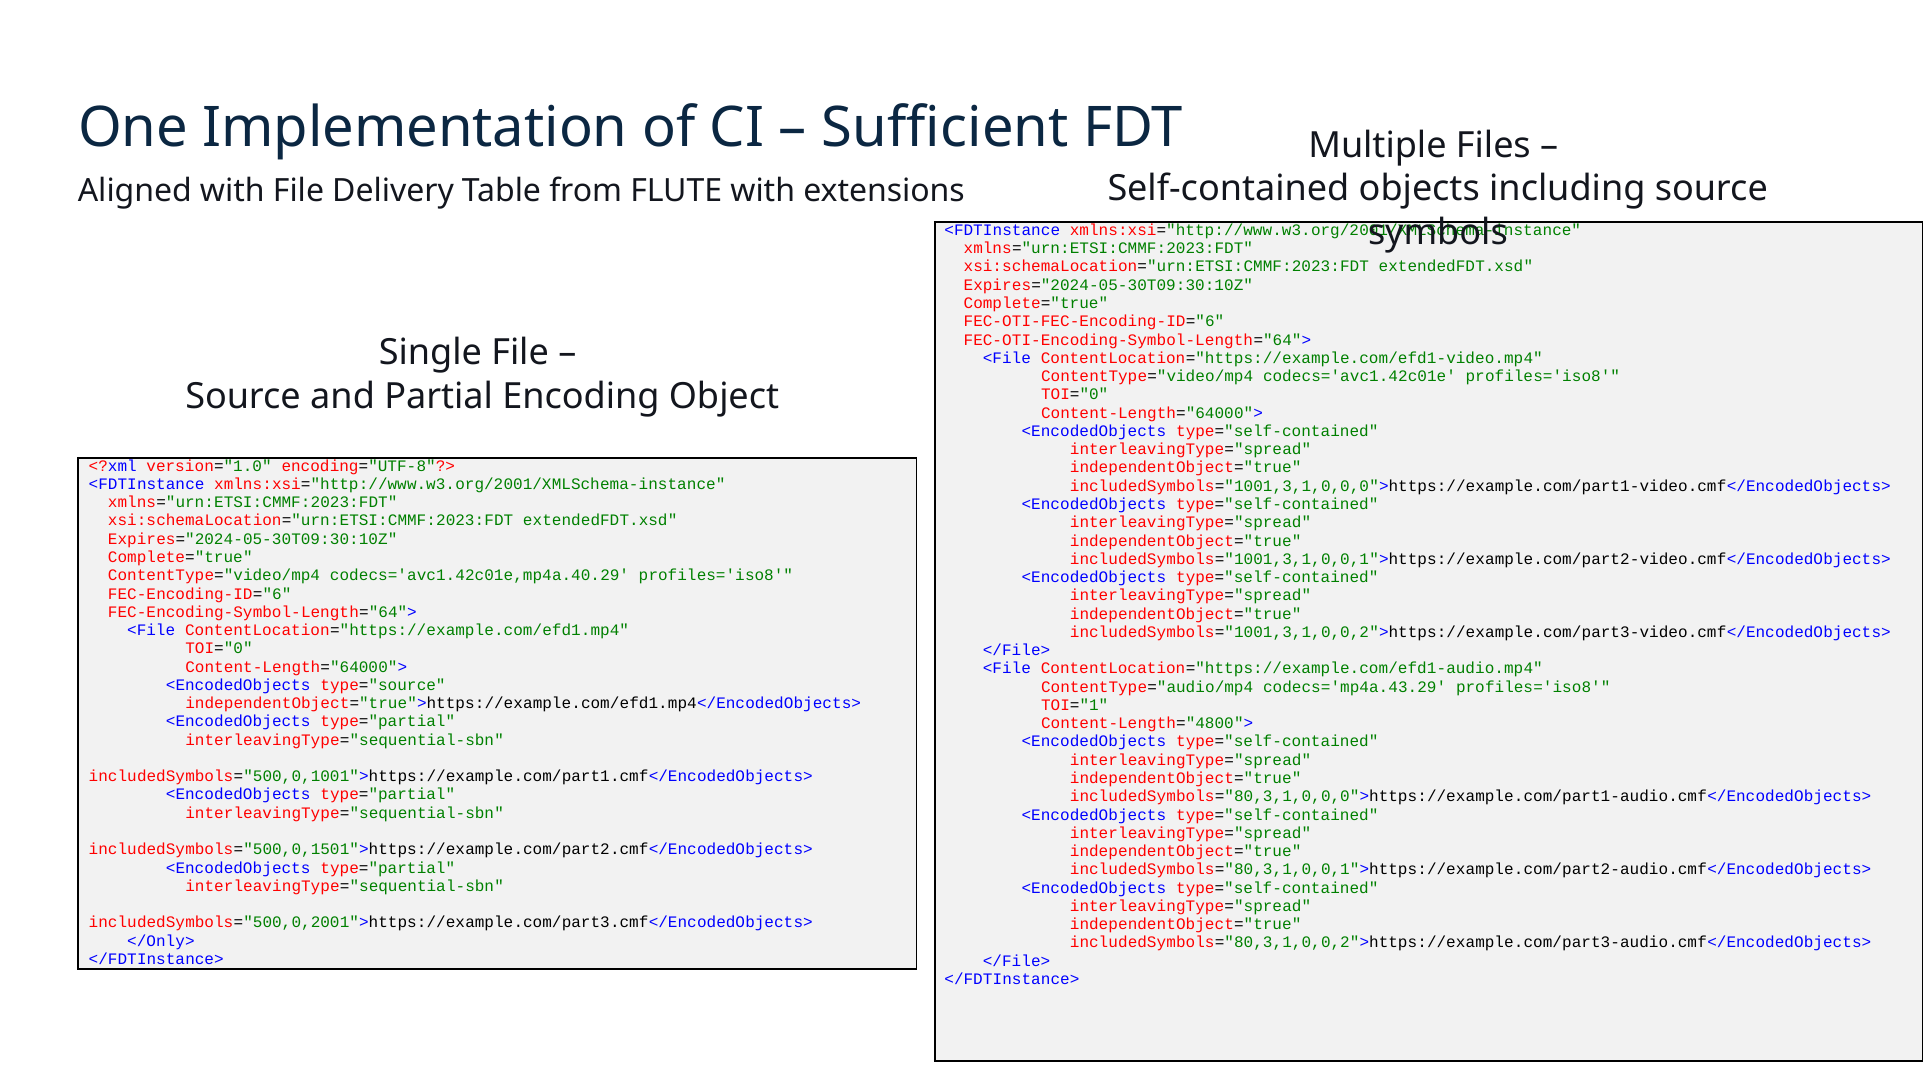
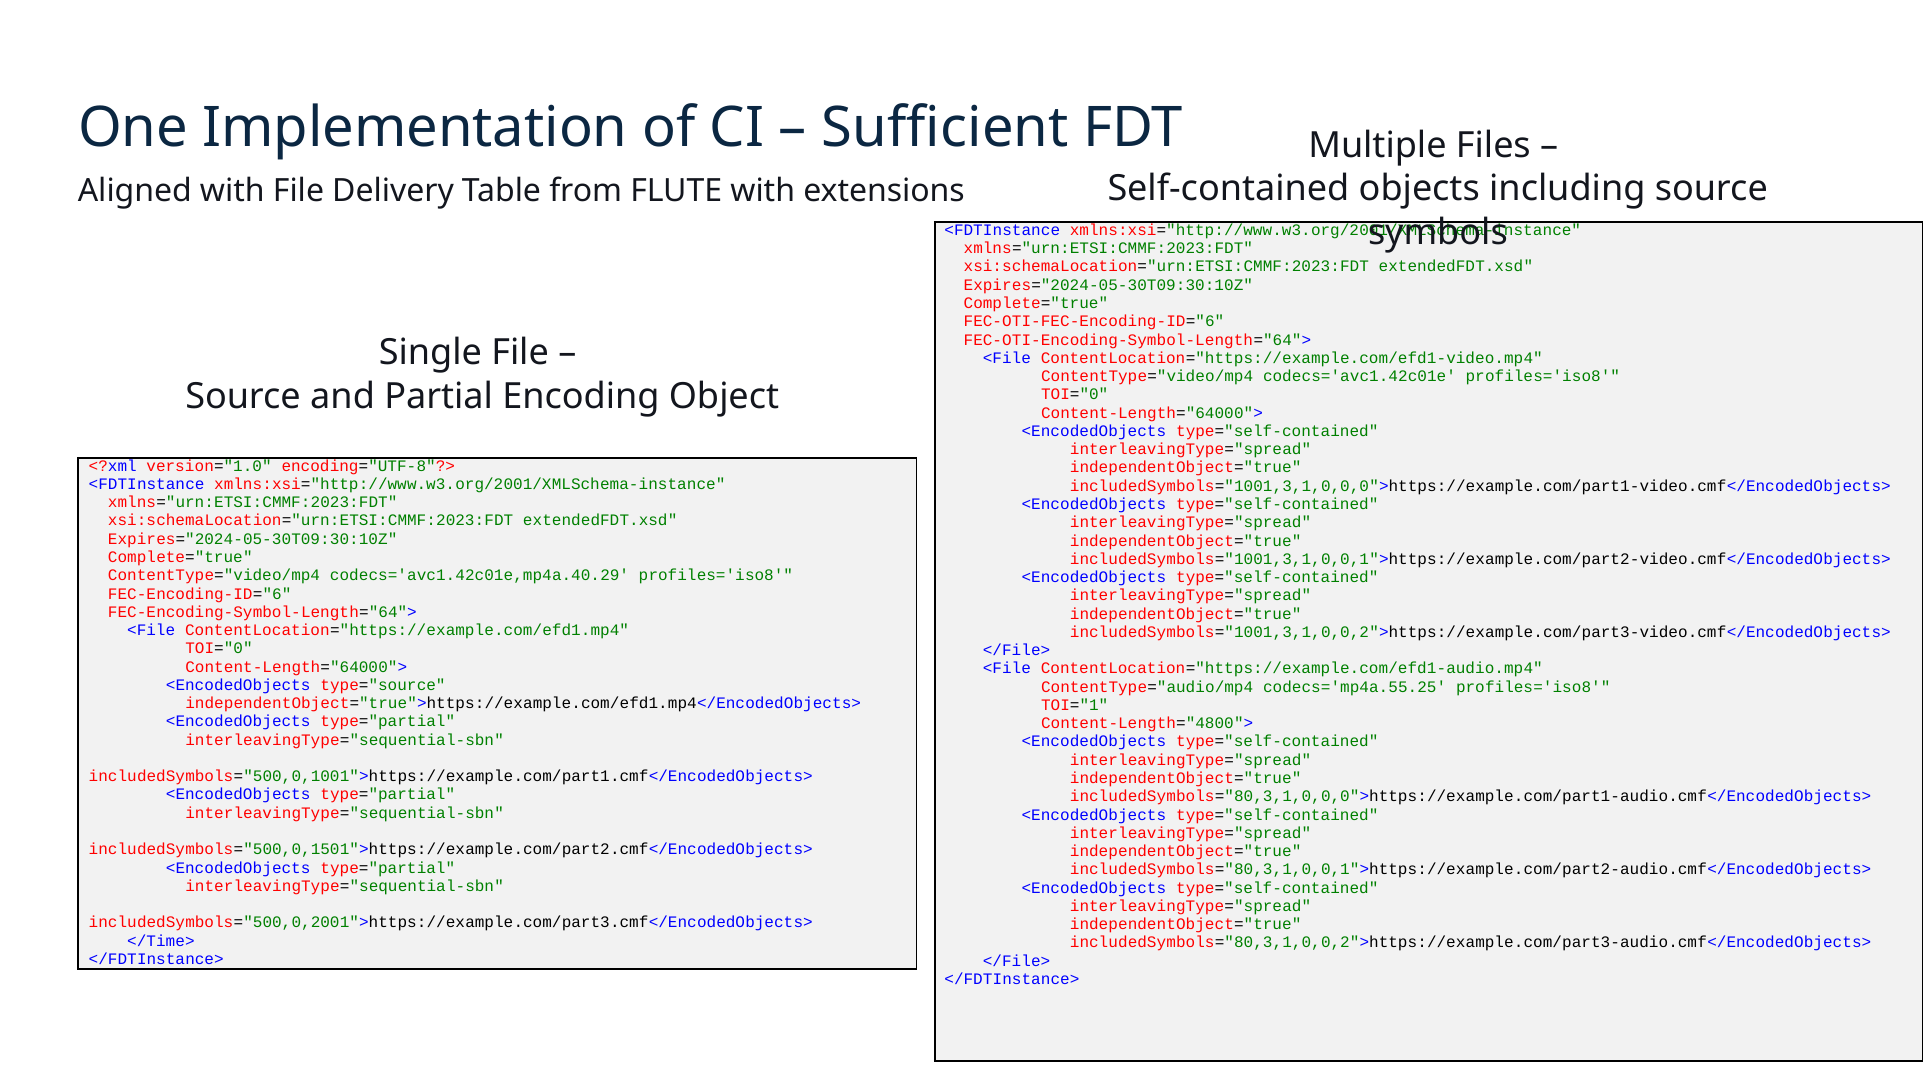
codecs='mp4a.43.29: codecs='mp4a.43.29 -> codecs='mp4a.55.25
</Only>: </Only> -> </Time>
